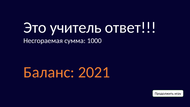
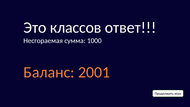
учитель: учитель -> классов
2021: 2021 -> 2001
